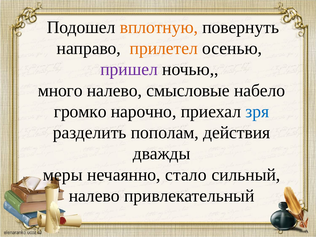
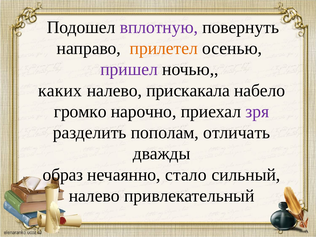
вплотную colour: orange -> purple
много: много -> каких
смысловые: смысловые -> прискакала
зря colour: blue -> purple
действия: действия -> отличать
меры: меры -> образ
